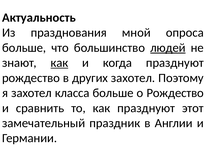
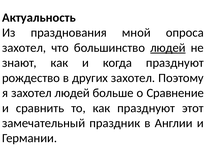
больше at (24, 48): больше -> захотел
как at (59, 63) underline: present -> none
захотел класса: класса -> людей
о Рождество: Рождество -> Сравнение
